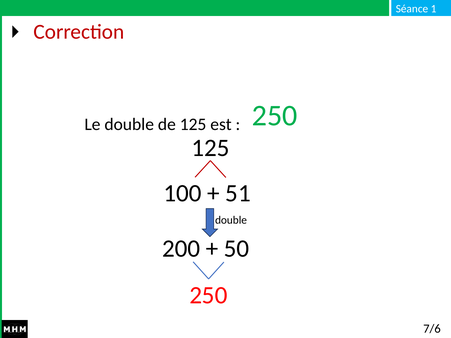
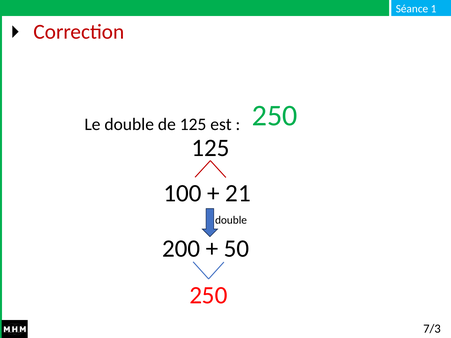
51: 51 -> 21
7/6: 7/6 -> 7/3
